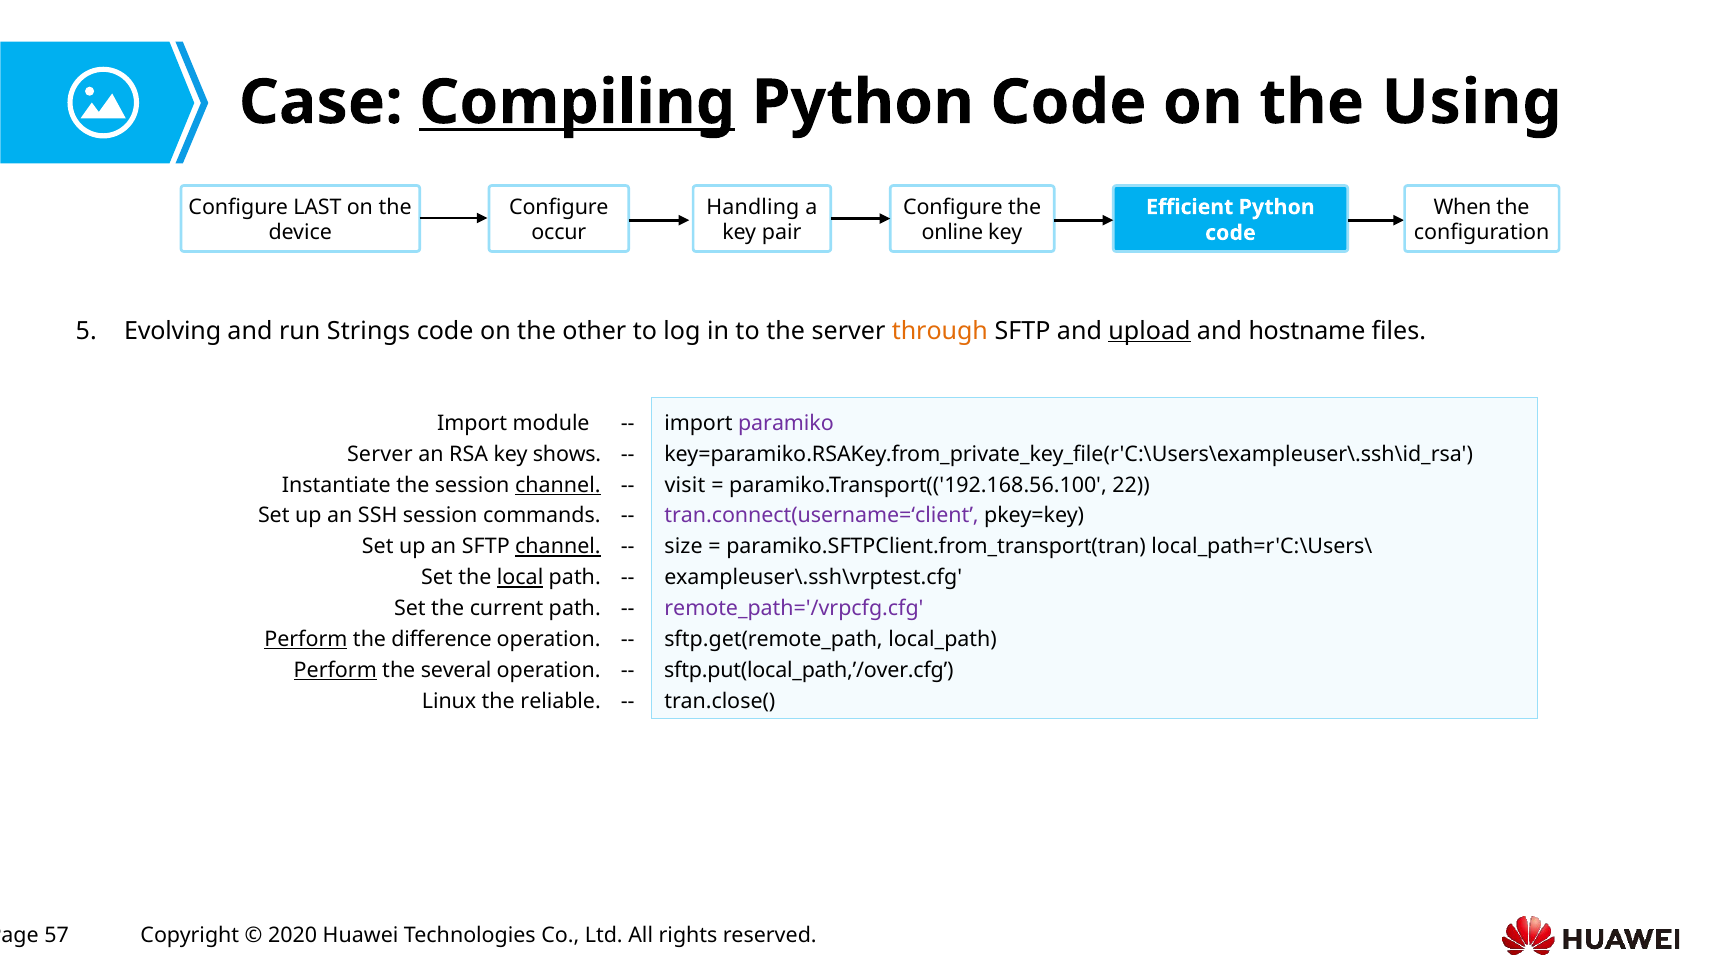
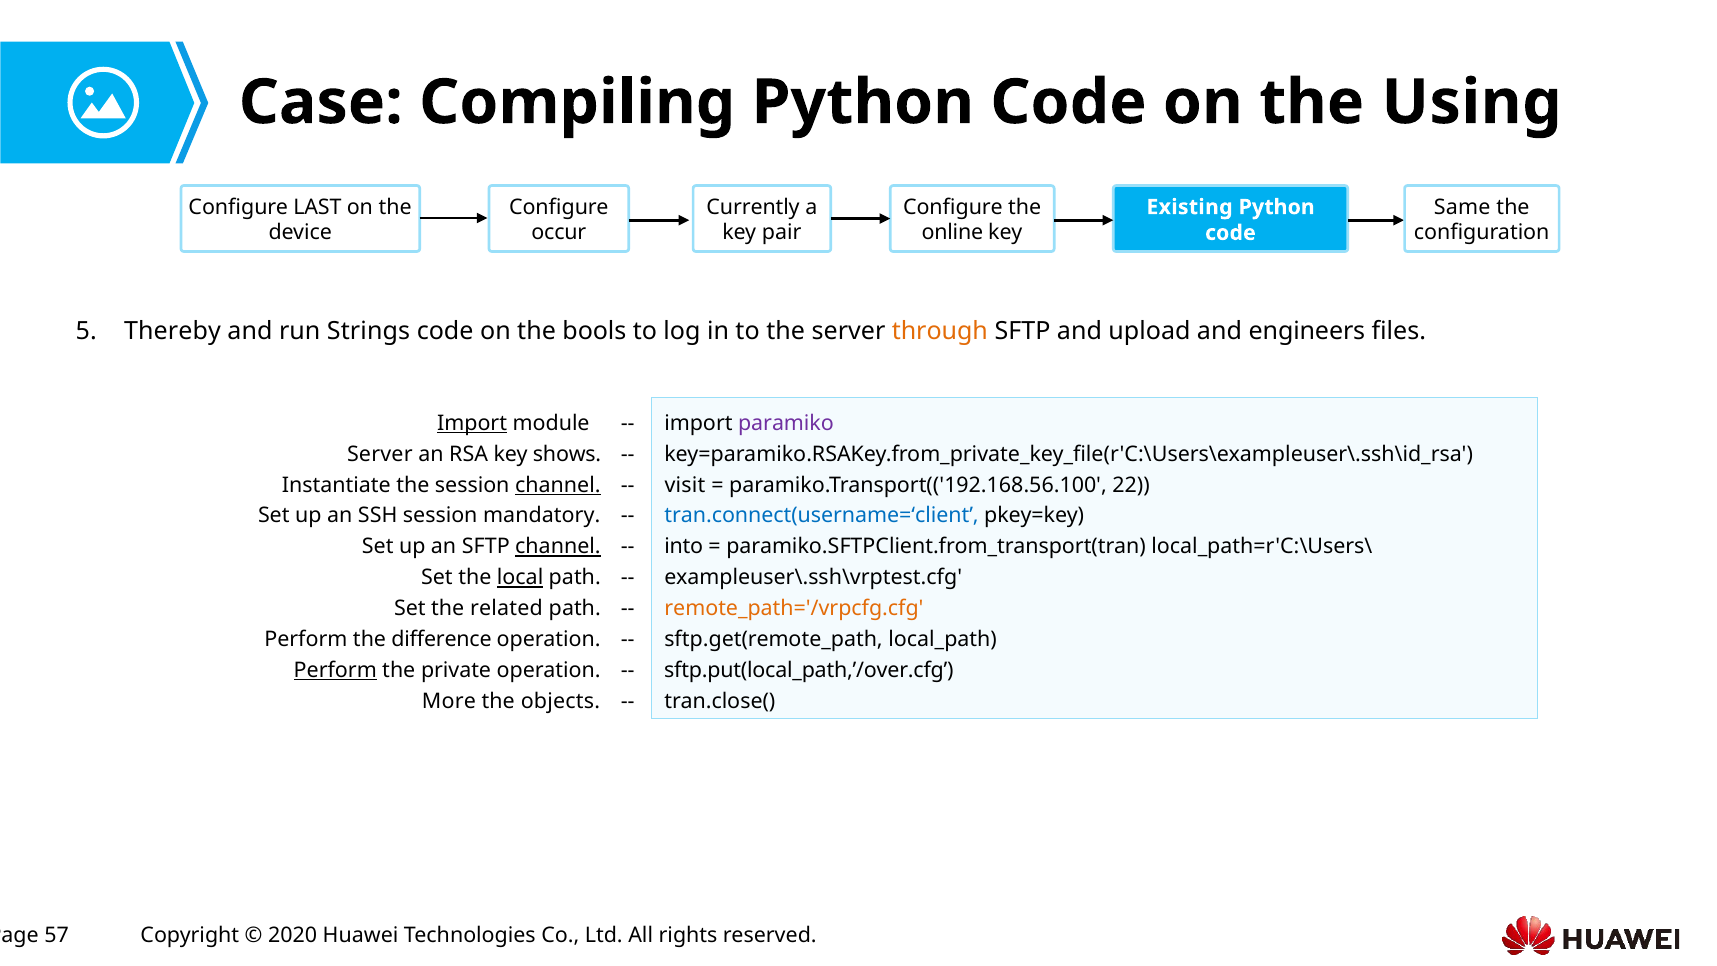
Compiling underline: present -> none
Handling: Handling -> Currently
When: When -> Same
Efficient: Efficient -> Existing
Evolving: Evolving -> Thereby
other: other -> bools
upload underline: present -> none
hostname: hostname -> engineers
Import at (472, 423) underline: none -> present
commands: commands -> mandatory
tran.connect(username=‘client colour: purple -> blue
size: size -> into
current: current -> related
remote_path='/vrpcfg.cfg colour: purple -> orange
Perform at (306, 639) underline: present -> none
several: several -> private
Linux: Linux -> More
reliable: reliable -> objects
